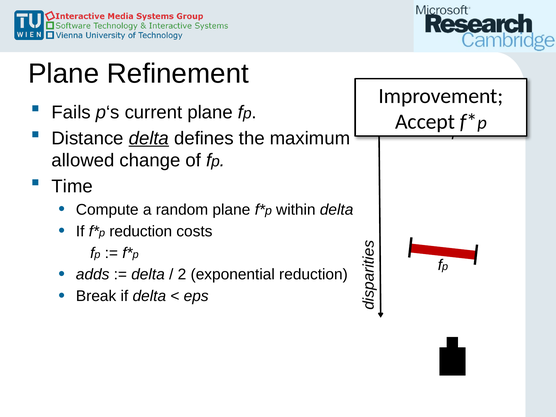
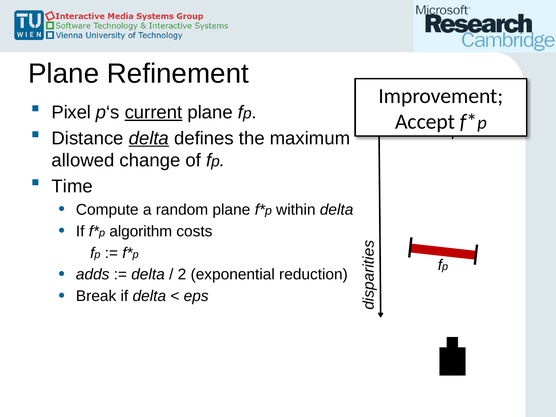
Fails: Fails -> Pixel
current underline: none -> present
p reduction: reduction -> algorithm
